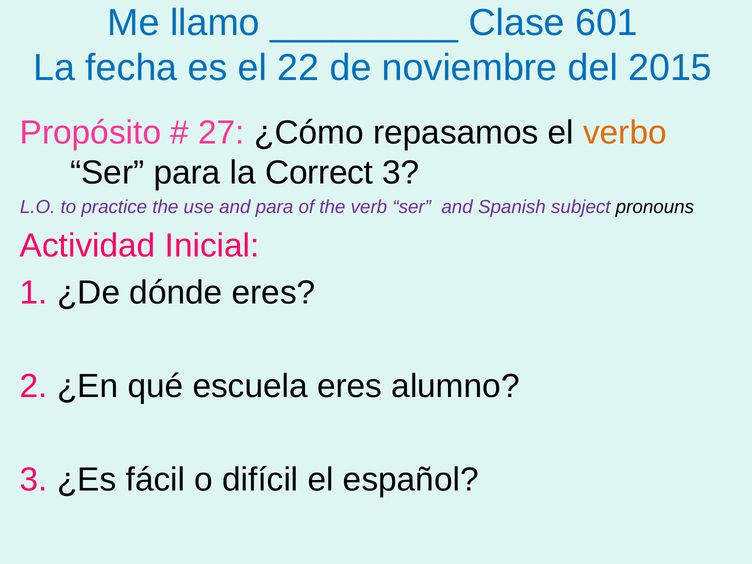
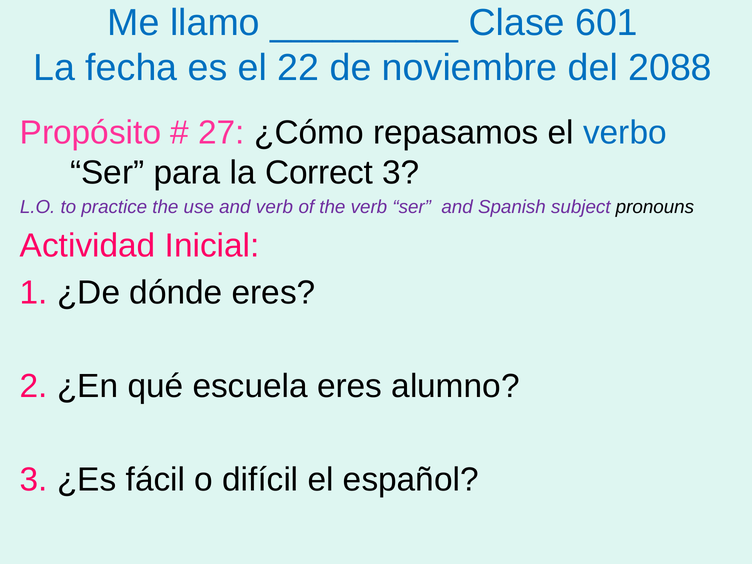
2015: 2015 -> 2088
verbo colour: orange -> blue
and para: para -> verb
